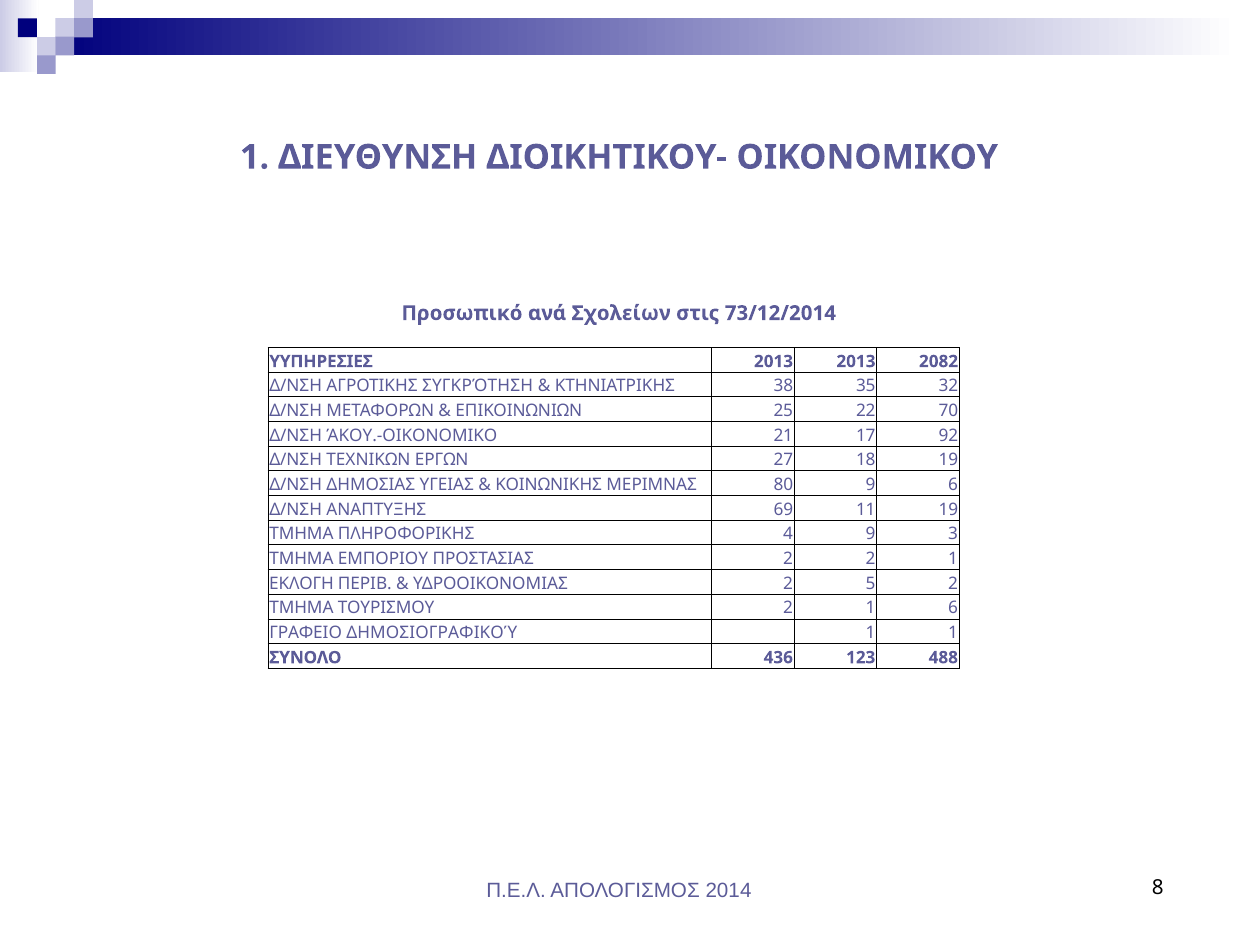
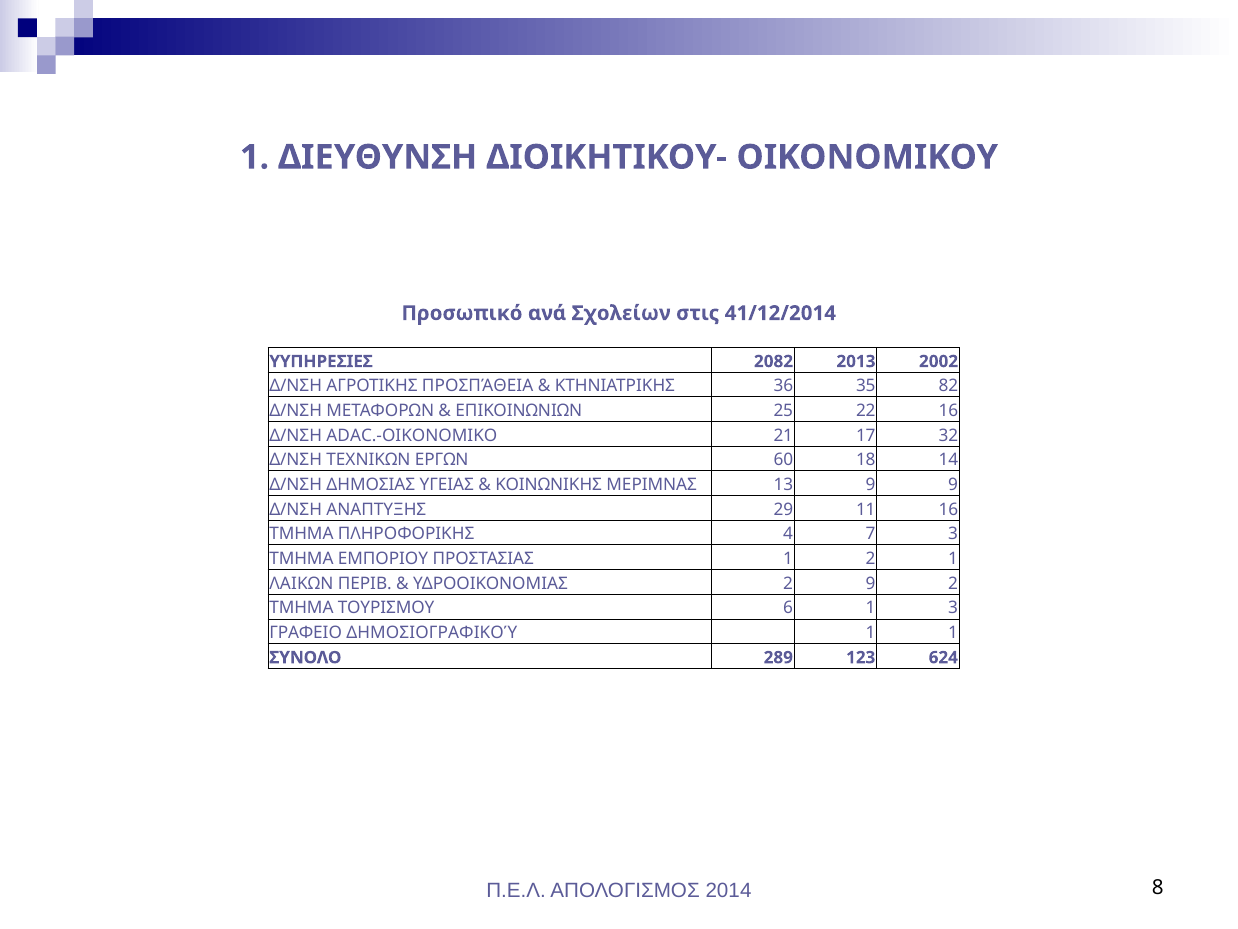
73/12/2014: 73/12/2014 -> 41/12/2014
YΥΠΗΡΕΣΙΕΣ 2013: 2013 -> 2082
2082: 2082 -> 2002
ΣΥΓΚΡΌΤΗΣΗ: ΣΥΓΚΡΌΤΗΣΗ -> ΠΡΟΣΠΆΘΕΙΑ
38: 38 -> 36
32: 32 -> 82
22 70: 70 -> 16
ΆΚΟΥ.-ΟΙΚΟΝΟΜΙΚΟ: ΆΚΟΥ.-ΟΙΚΟΝΟΜΙΚΟ -> ADAC.-ΟΙΚΟΝΟΜΙΚΟ
92: 92 -> 32
27: 27 -> 60
18 19: 19 -> 14
80: 80 -> 13
9 6: 6 -> 9
69: 69 -> 29
11 19: 19 -> 16
4 9: 9 -> 7
ΠΡΟΣΤΑΣΙΑΣ 2: 2 -> 1
ΕΚΛΟΓΗ: ΕΚΛΟΓΗ -> ΛΑΙΚΩΝ
2 5: 5 -> 9
ΤΟΥΡΙΣΜΟΥ 2: 2 -> 6
1 6: 6 -> 3
436: 436 -> 289
488: 488 -> 624
